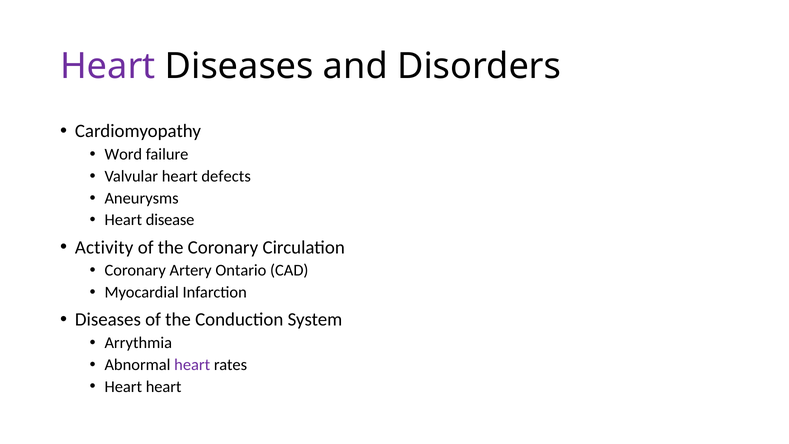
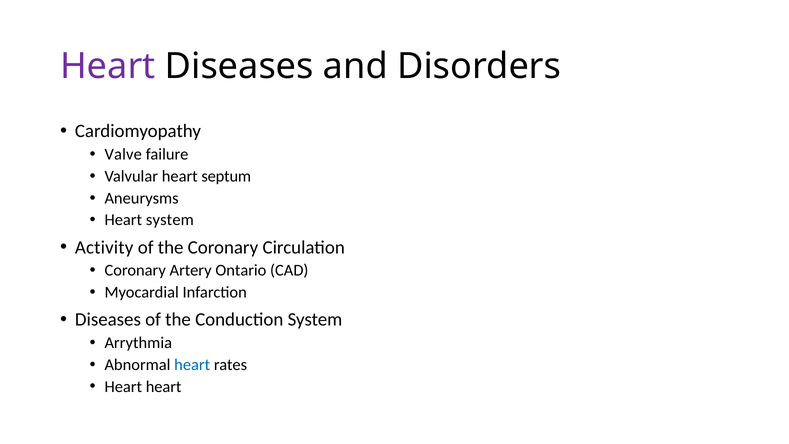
Word: Word -> Valve
defects: defects -> septum
Heart disease: disease -> system
heart at (192, 365) colour: purple -> blue
